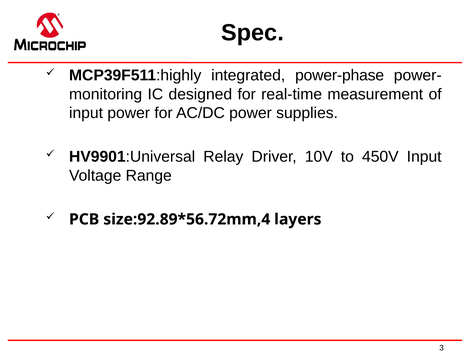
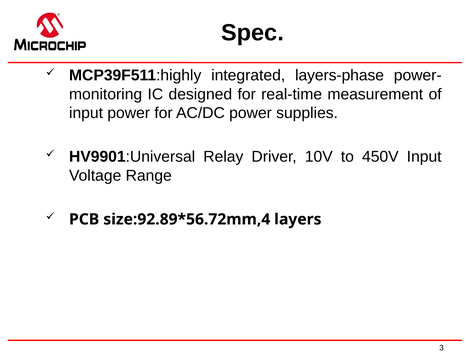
power-phase: power-phase -> layers-phase
